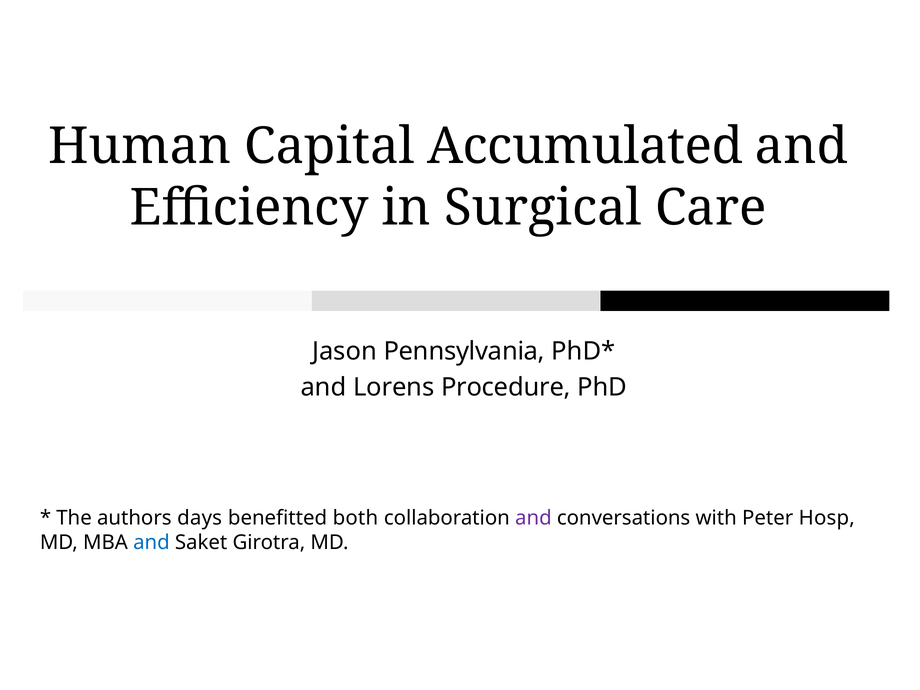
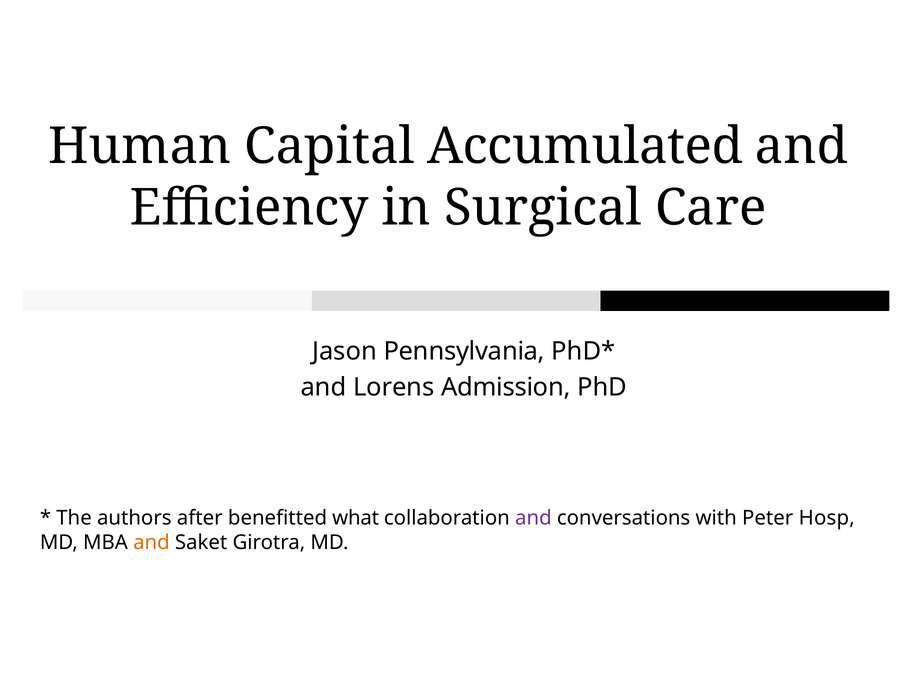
Procedure: Procedure -> Admission
days: days -> after
both: both -> what
and at (151, 543) colour: blue -> orange
